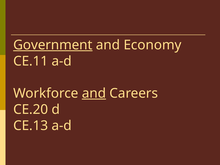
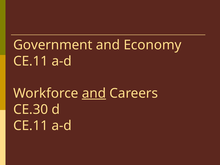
Government underline: present -> none
CE.20: CE.20 -> CE.30
CE.13 at (31, 126): CE.13 -> CE.11
